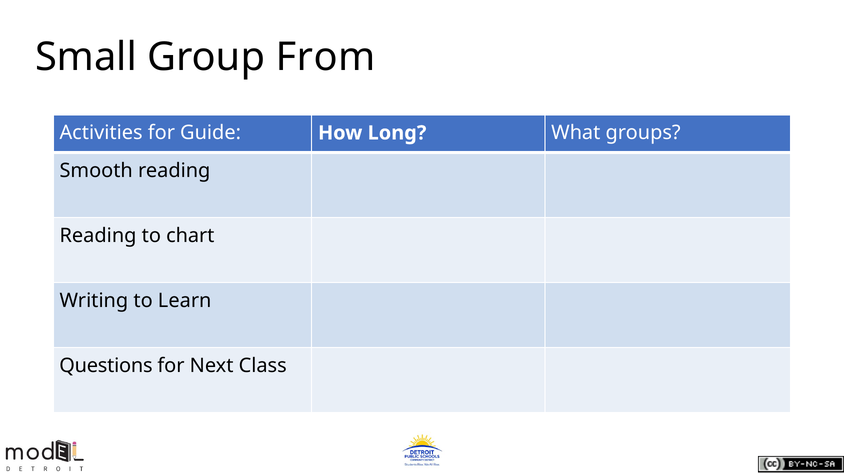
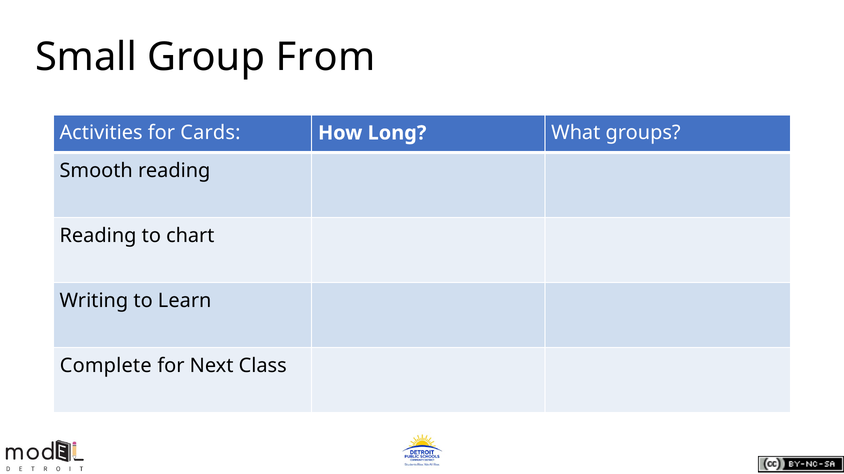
Guide: Guide -> Cards
Questions: Questions -> Complete
